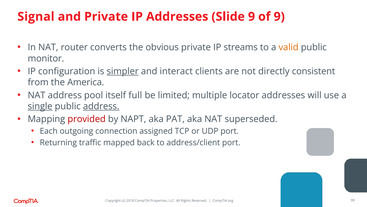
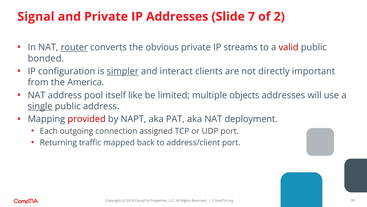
Slide 9: 9 -> 7
of 9: 9 -> 2
router underline: none -> present
valid colour: orange -> red
monitor: monitor -> bonded
consistent: consistent -> important
full: full -> like
locator: locator -> objects
address at (101, 106) underline: present -> none
superseded: superseded -> deployment
